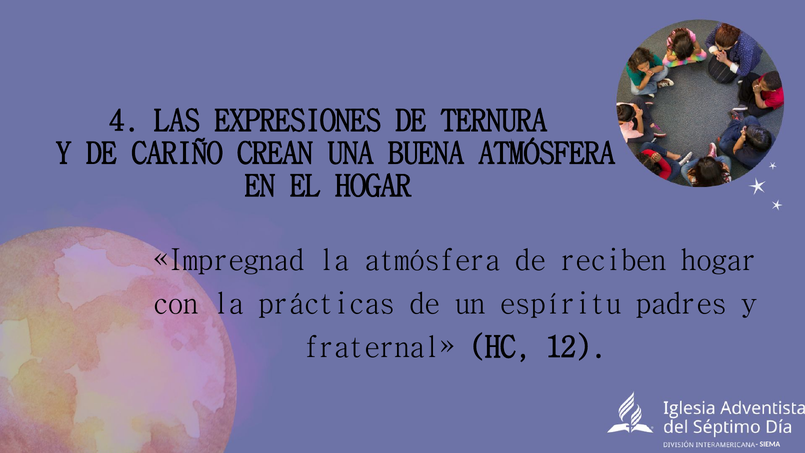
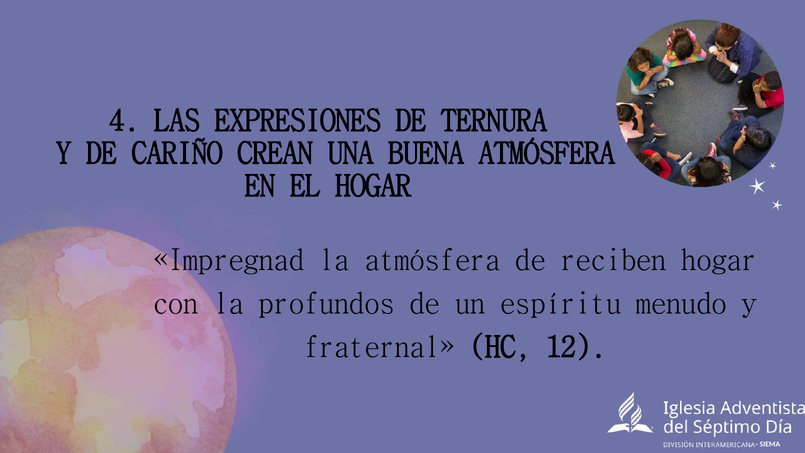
prácticas: prácticas -> profundos
padres: padres -> menudo
